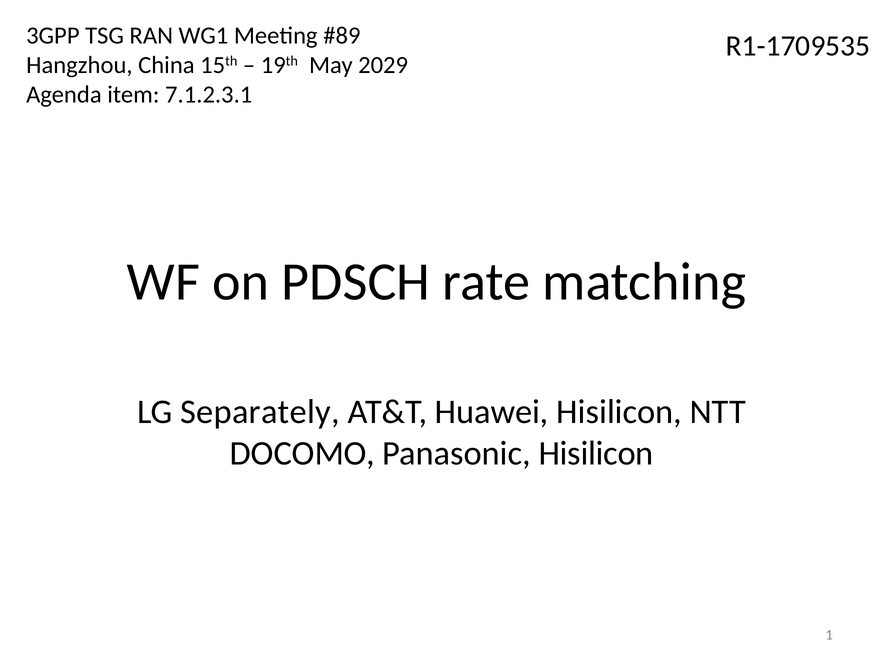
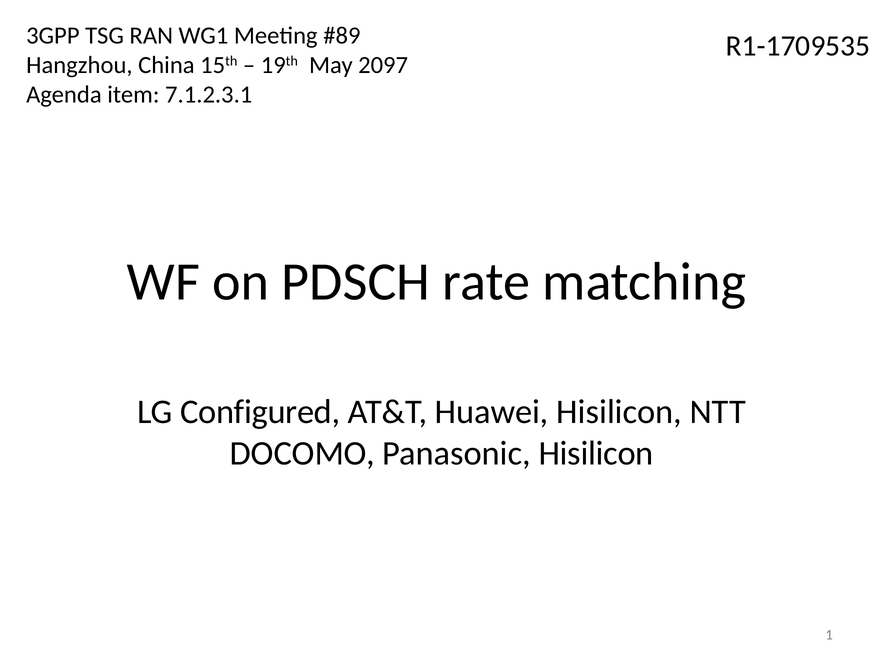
2029: 2029 -> 2097
Separately: Separately -> Configured
